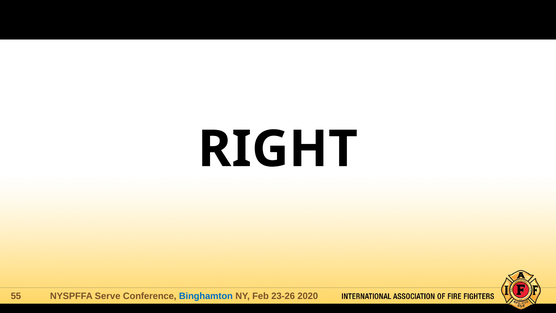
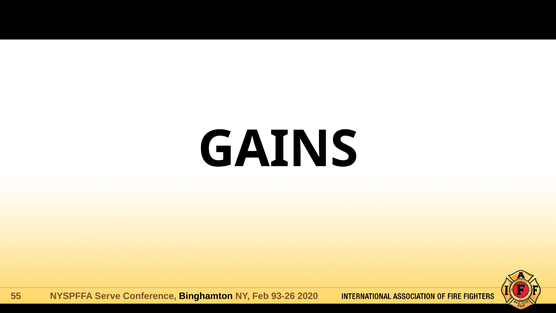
RIGHT: RIGHT -> GAINS
Binghamton colour: blue -> black
23-26: 23-26 -> 93-26
